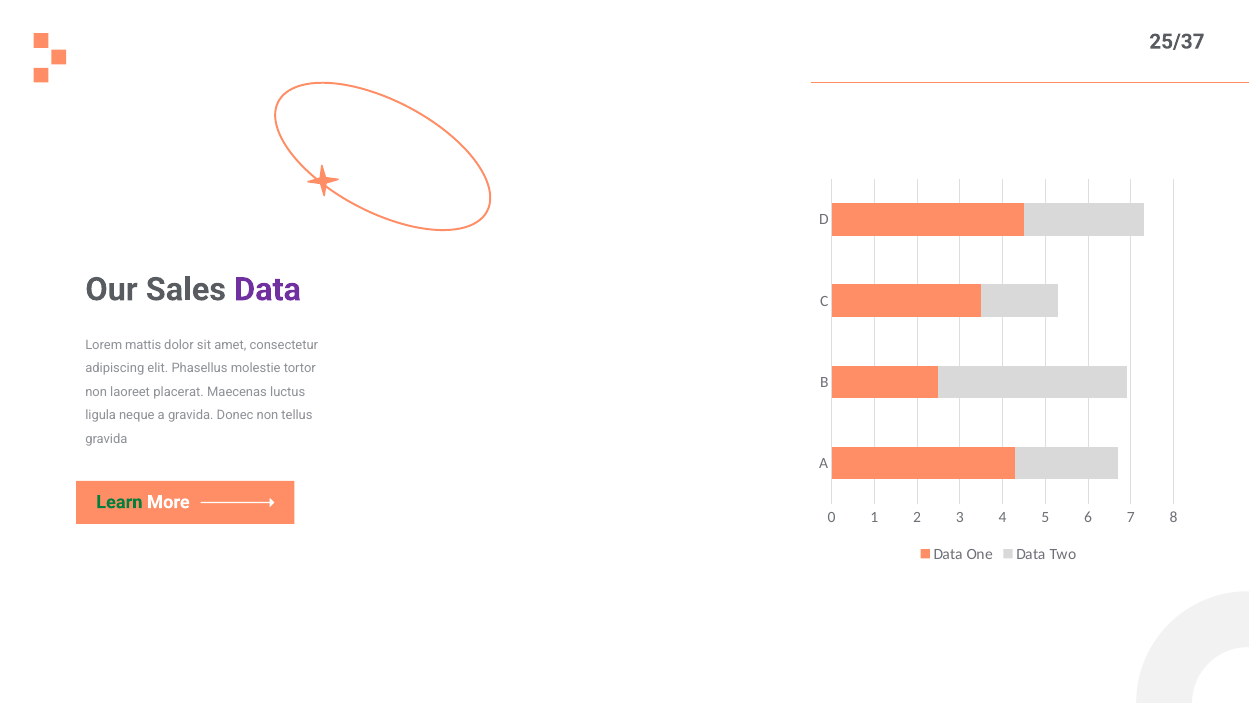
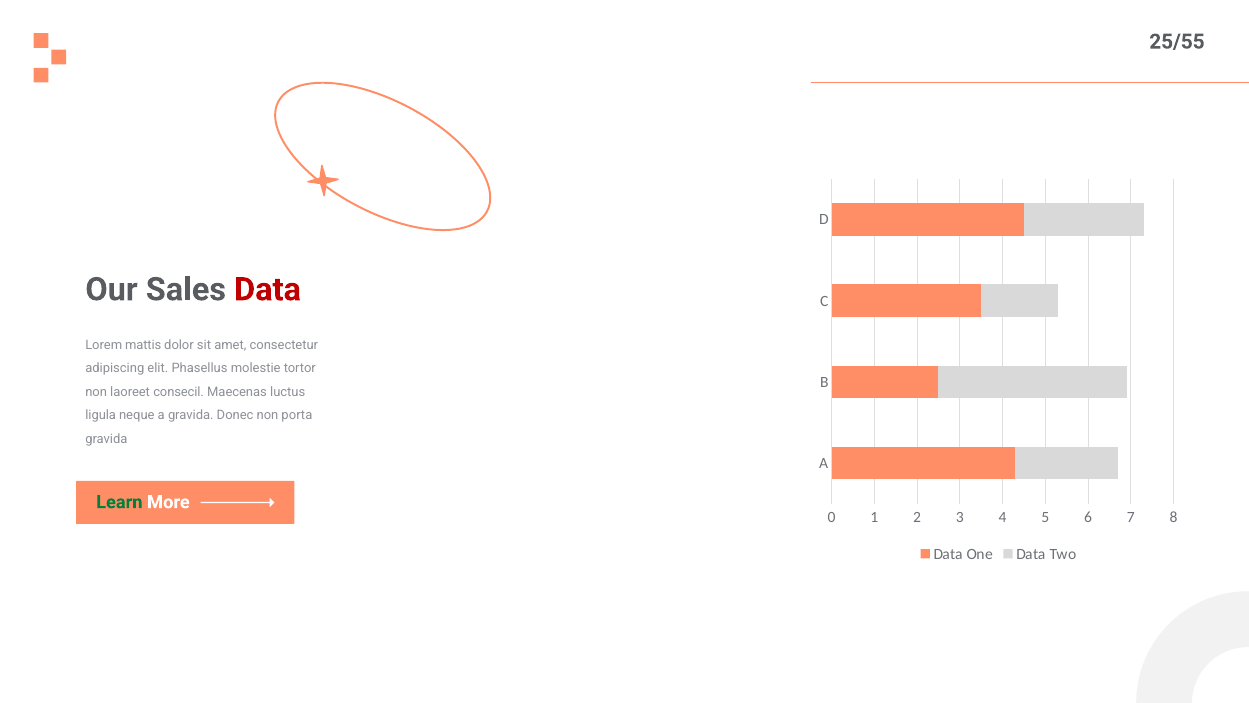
25/37: 25/37 -> 25/55
Data at (268, 289) colour: purple -> red
placerat: placerat -> consecil
tellus: tellus -> porta
